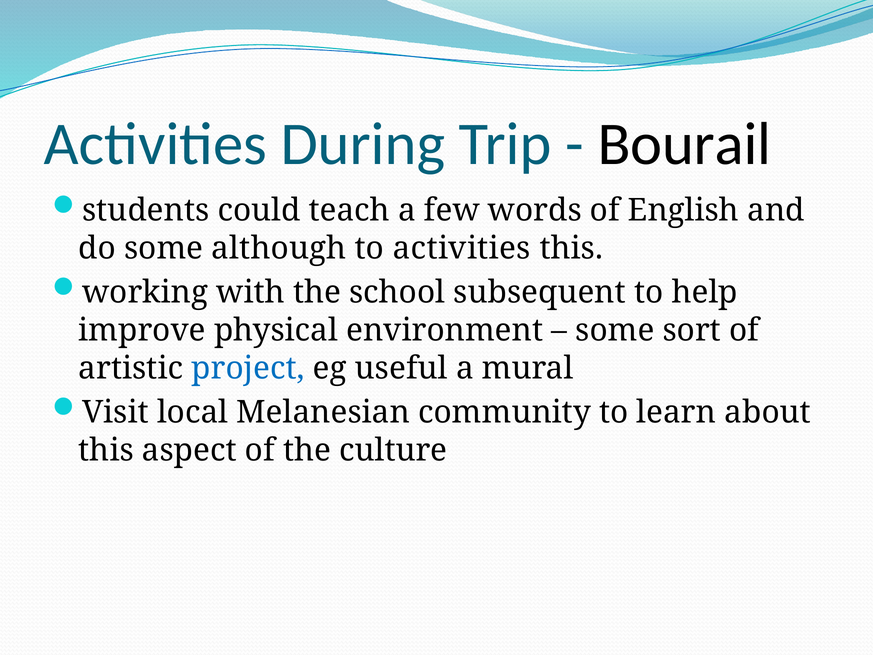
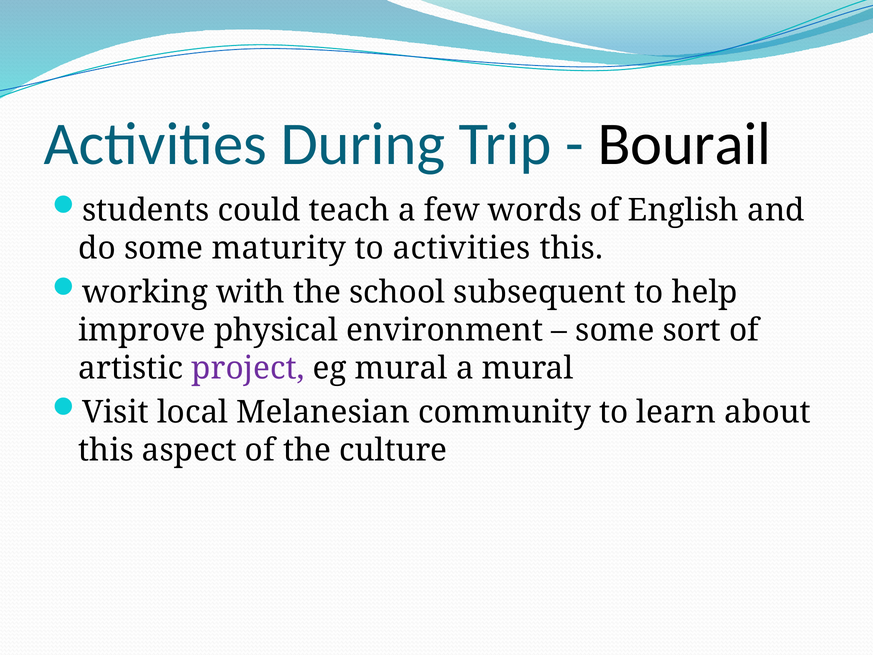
although: although -> maturity
project colour: blue -> purple
eg useful: useful -> mural
